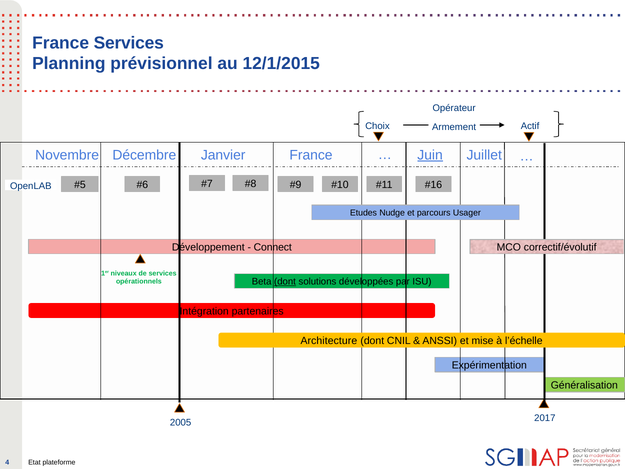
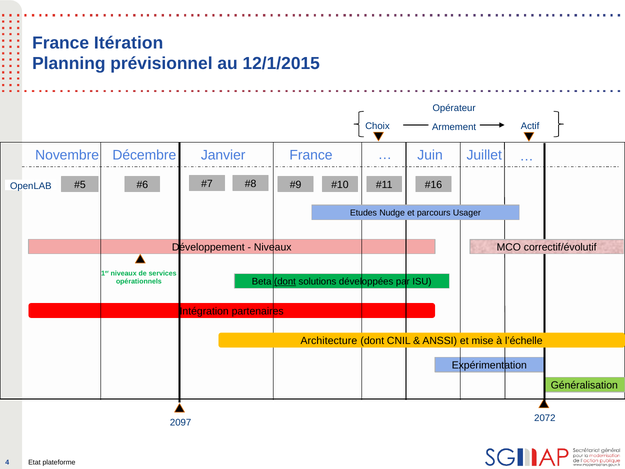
France Services: Services -> Itération
Juin underline: present -> none
Connect at (273, 247): Connect -> Niveaux
2017: 2017 -> 2072
2005: 2005 -> 2097
